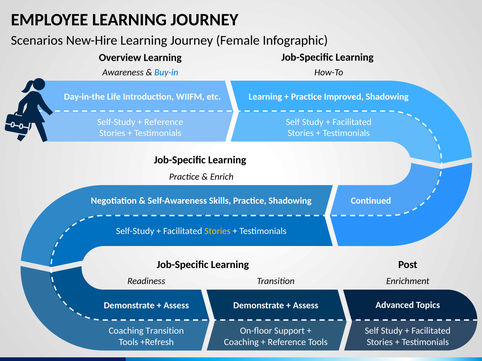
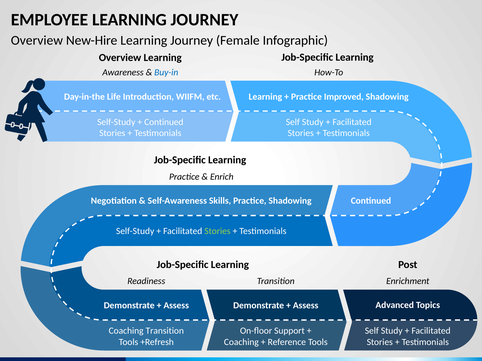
Scenarios at (37, 40): Scenarios -> Overview
Reference at (164, 122): Reference -> Continued
Stories at (217, 231) colour: yellow -> light green
